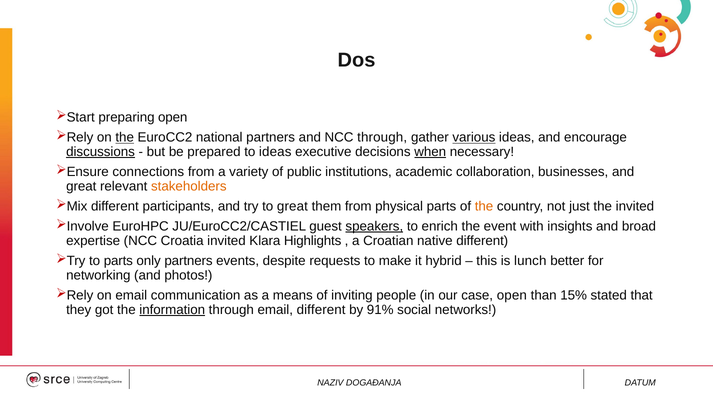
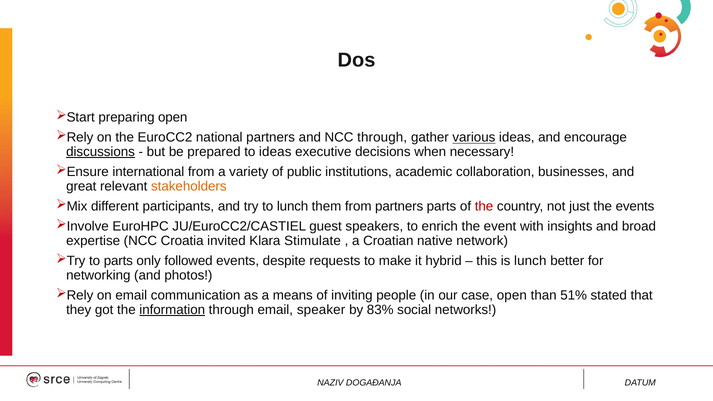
the at (125, 137) underline: present -> none
when underline: present -> none
connections: connections -> international
to great: great -> lunch
from physical: physical -> partners
the at (484, 206) colour: orange -> red
the invited: invited -> events
speakers underline: present -> none
Highlights: Highlights -> Stimulate
native different: different -> network
only partners: partners -> followed
15%: 15% -> 51%
email different: different -> speaker
91%: 91% -> 83%
